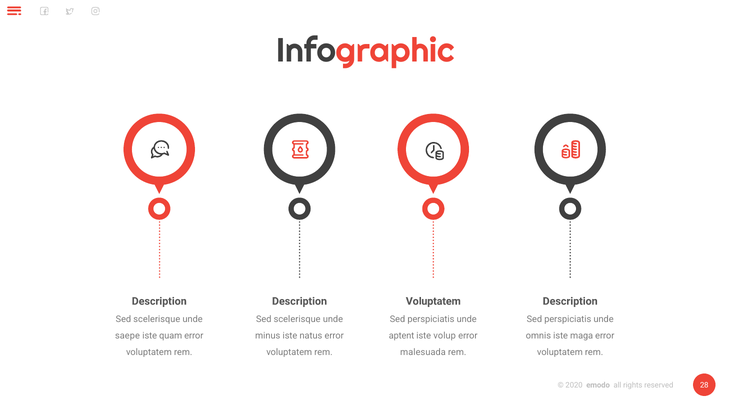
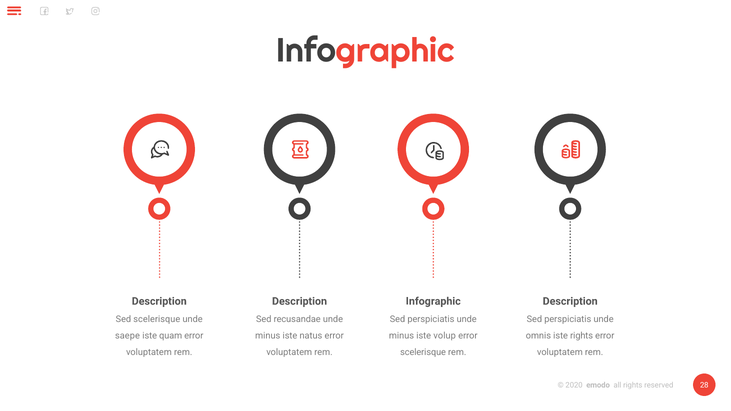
Voluptatem at (433, 301): Voluptatem -> Infographic
scelerisque at (297, 320): scelerisque -> recusandae
aptent at (402, 336): aptent -> minus
iste maga: maga -> rights
malesuada at (423, 352): malesuada -> scelerisque
